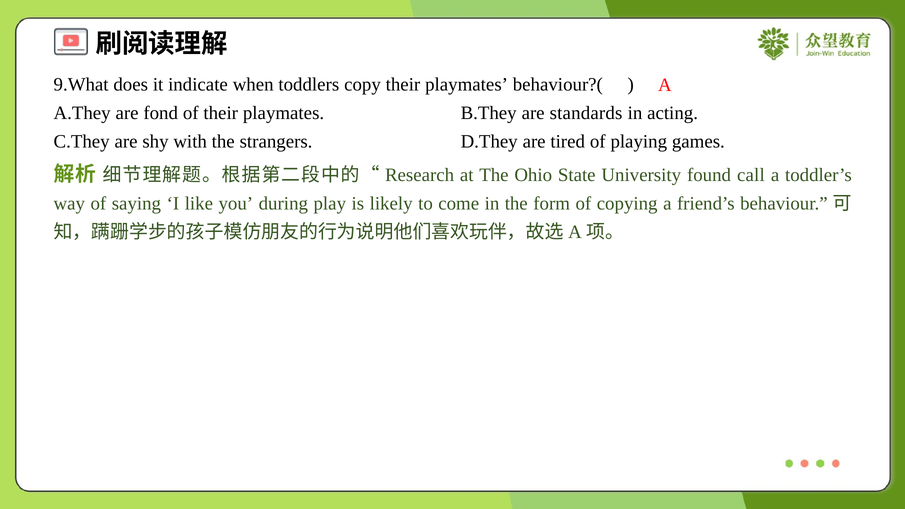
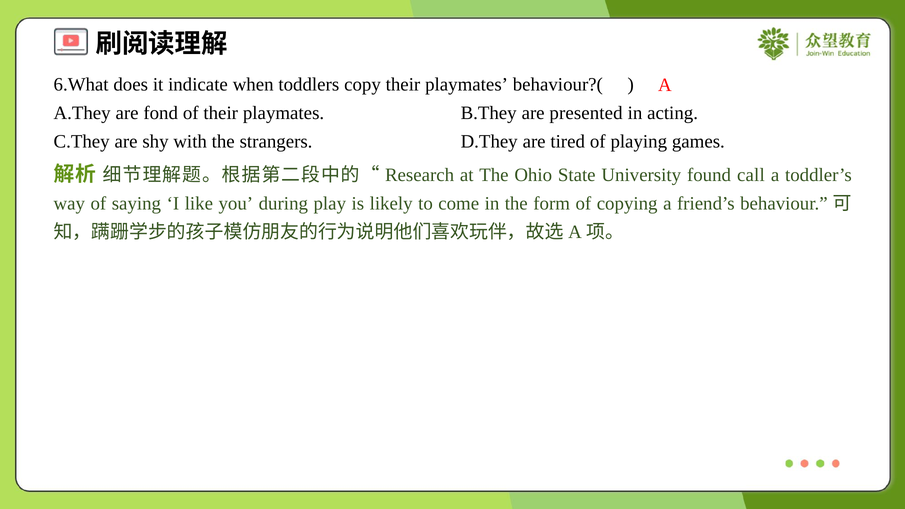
9.What: 9.What -> 6.What
standards: standards -> presented
